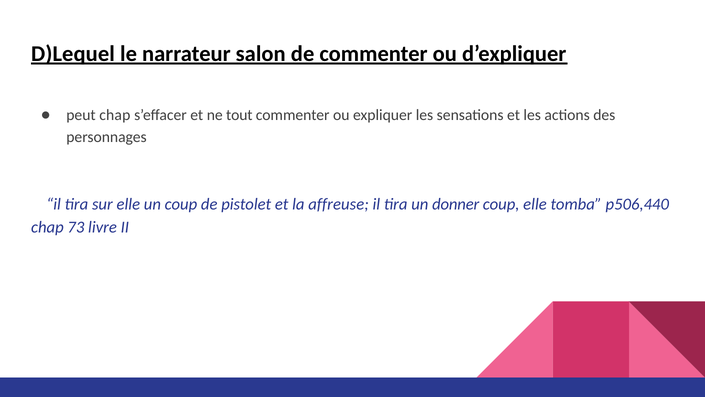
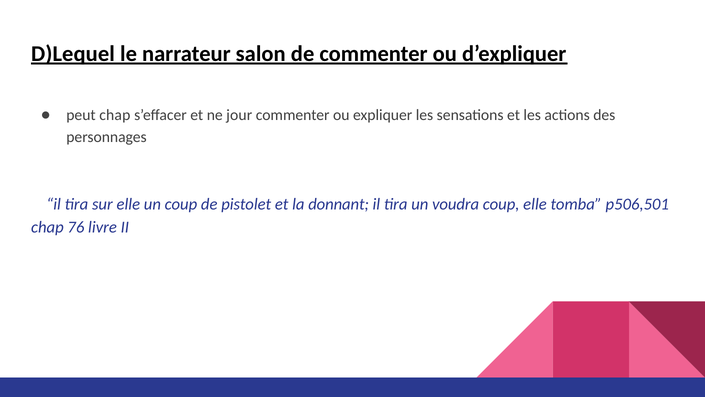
tout: tout -> jour
affreuse: affreuse -> donnant
donner: donner -> voudra
p506,440: p506,440 -> p506,501
73: 73 -> 76
